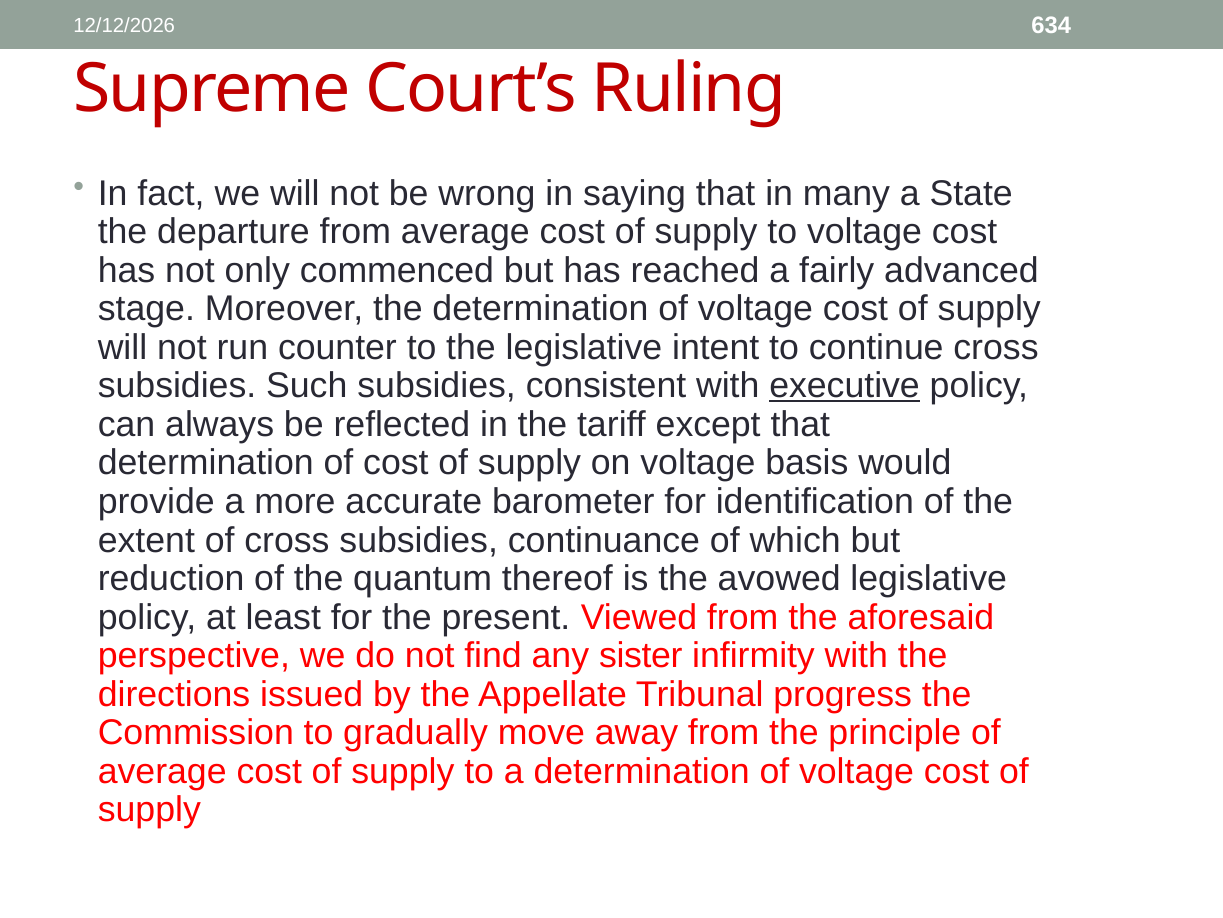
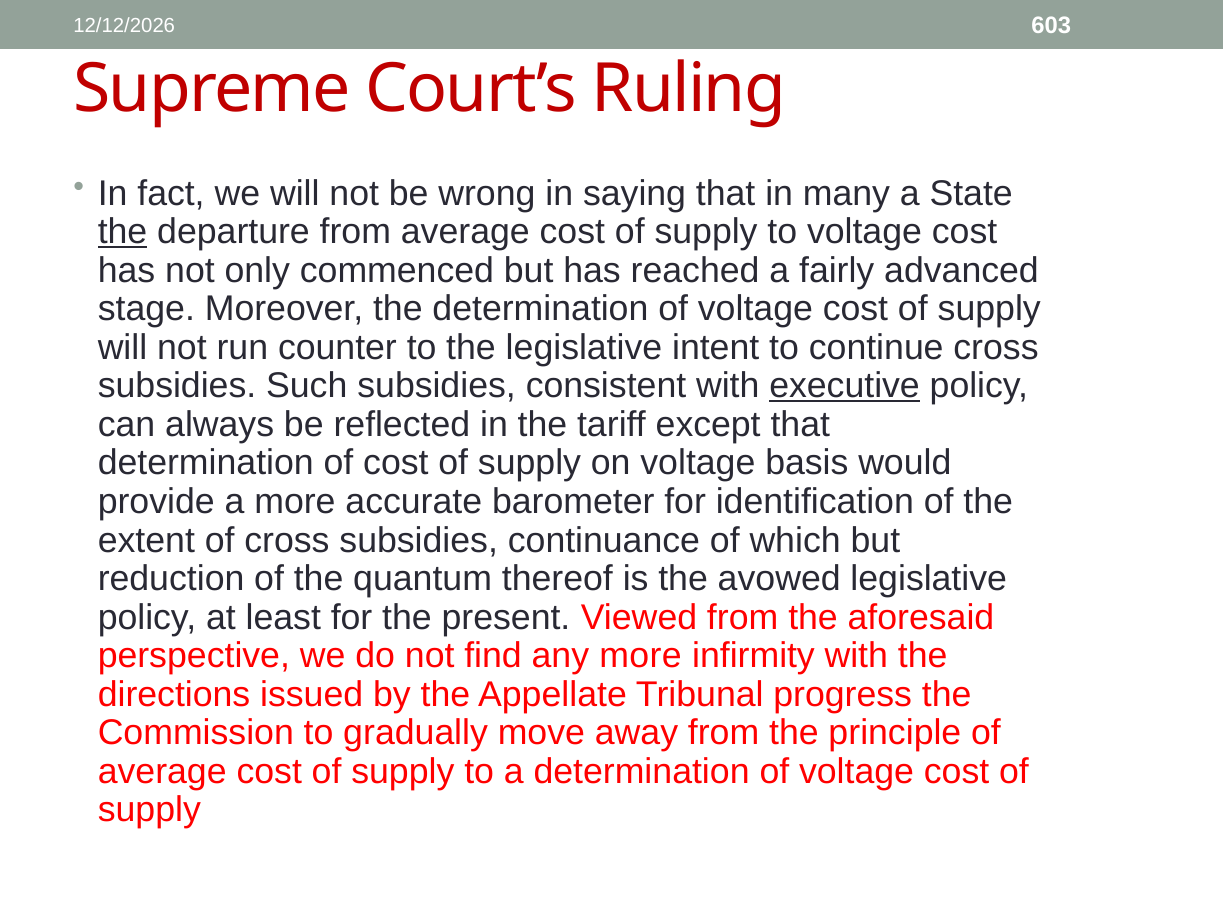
634: 634 -> 603
the at (123, 232) underline: none -> present
any sister: sister -> more
